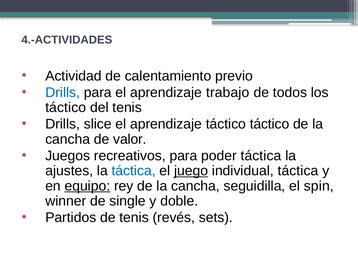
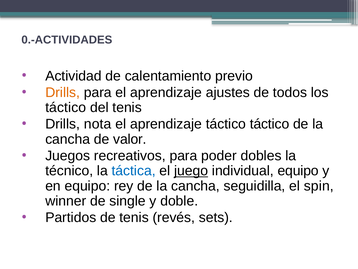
4.-ACTIVIDADES: 4.-ACTIVIDADES -> 0.-ACTIVIDADES
Drills at (63, 92) colour: blue -> orange
trabajo: trabajo -> ajustes
slice: slice -> nota
poder táctica: táctica -> dobles
ajustes: ajustes -> técnico
individual táctica: táctica -> equipo
equipo at (87, 186) underline: present -> none
